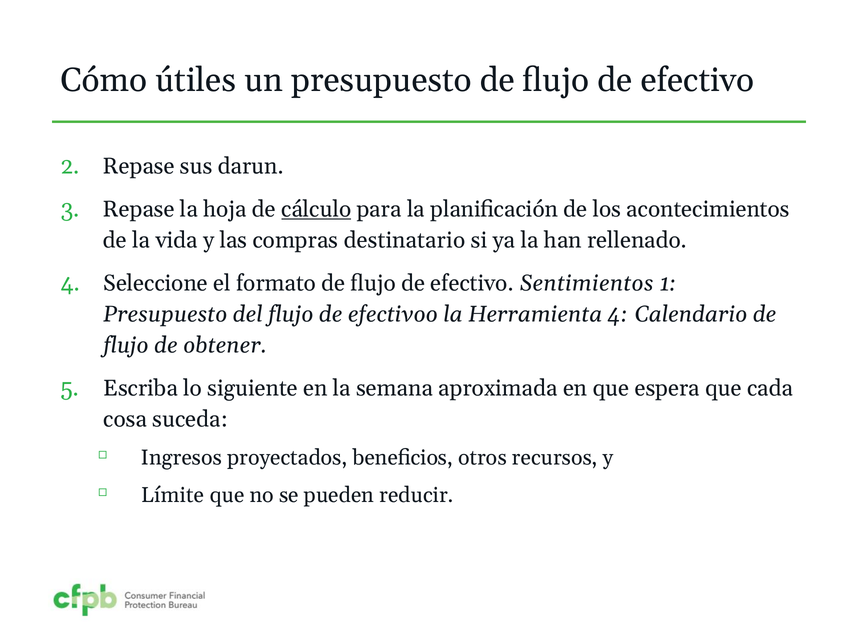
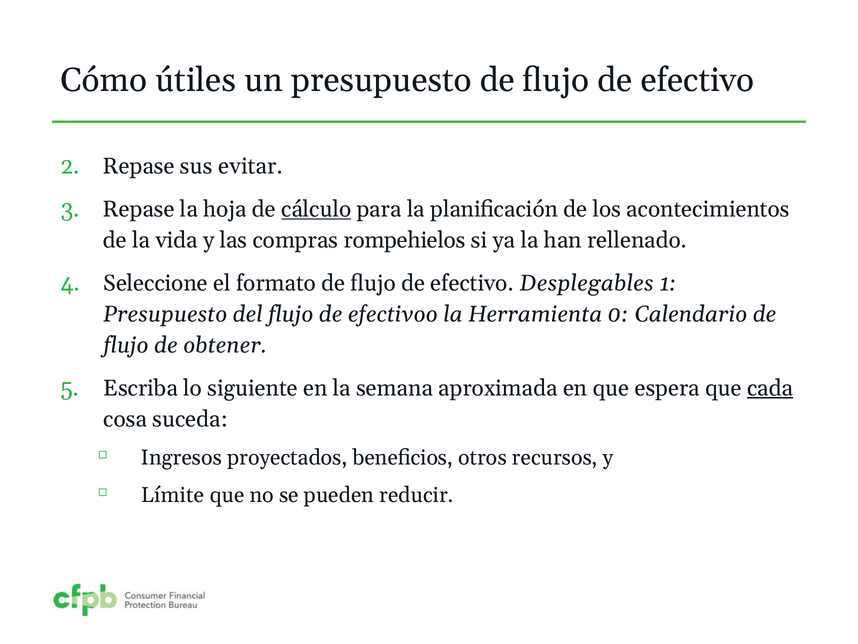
darun: darun -> evitar
destinatario: destinatario -> rompehielos
Sentimientos: Sentimientos -> Desplegables
Herramienta 4: 4 -> 0
cada underline: none -> present
